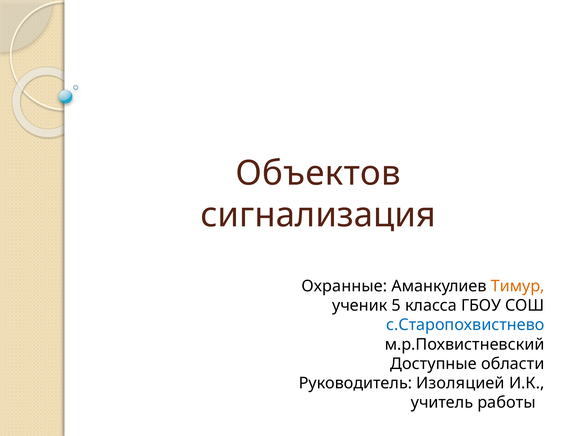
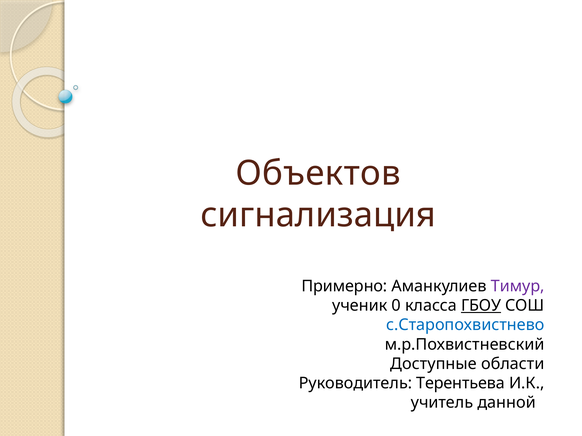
Охранные: Охранные -> Примерно
Тимур colour: orange -> purple
5: 5 -> 0
ГБОУ underline: none -> present
Изоляцией: Изоляцией -> Терентьева
работы: работы -> данной
